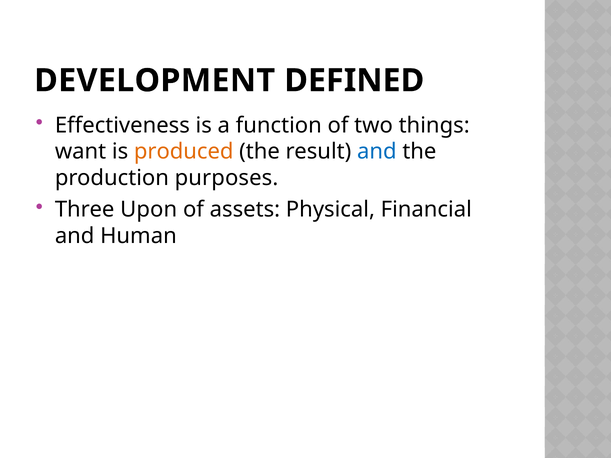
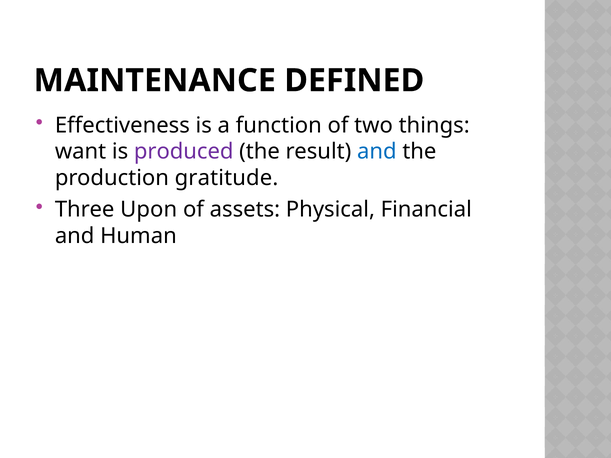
DEVELOPMENT: DEVELOPMENT -> MAINTENANCE
produced colour: orange -> purple
purposes: purposes -> gratitude
